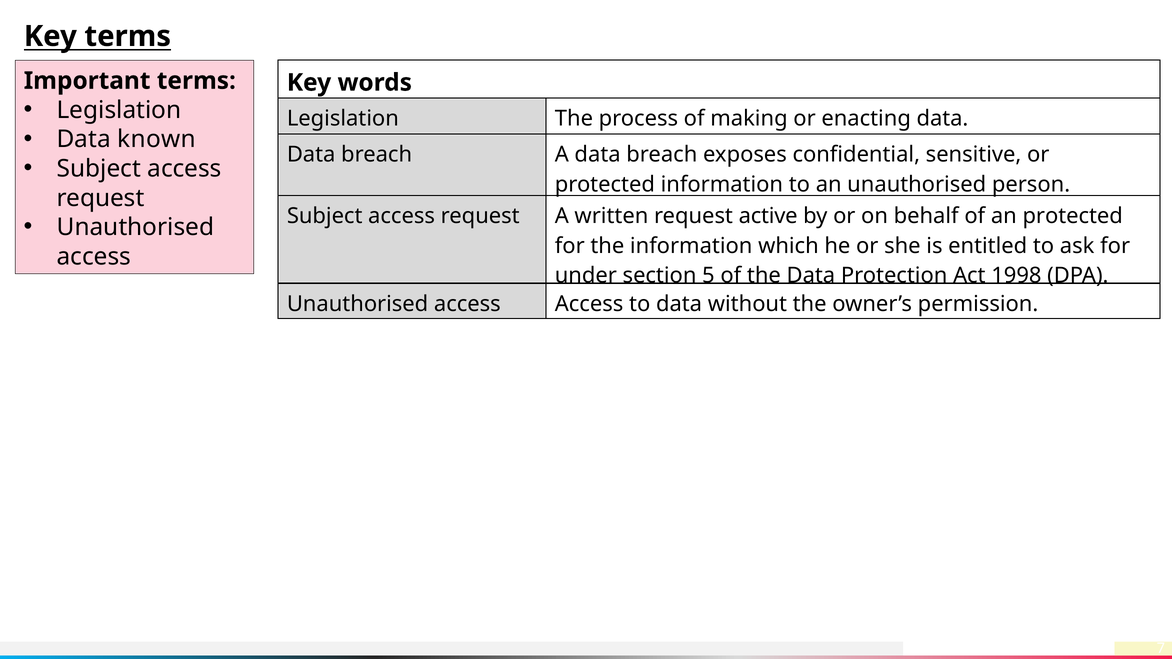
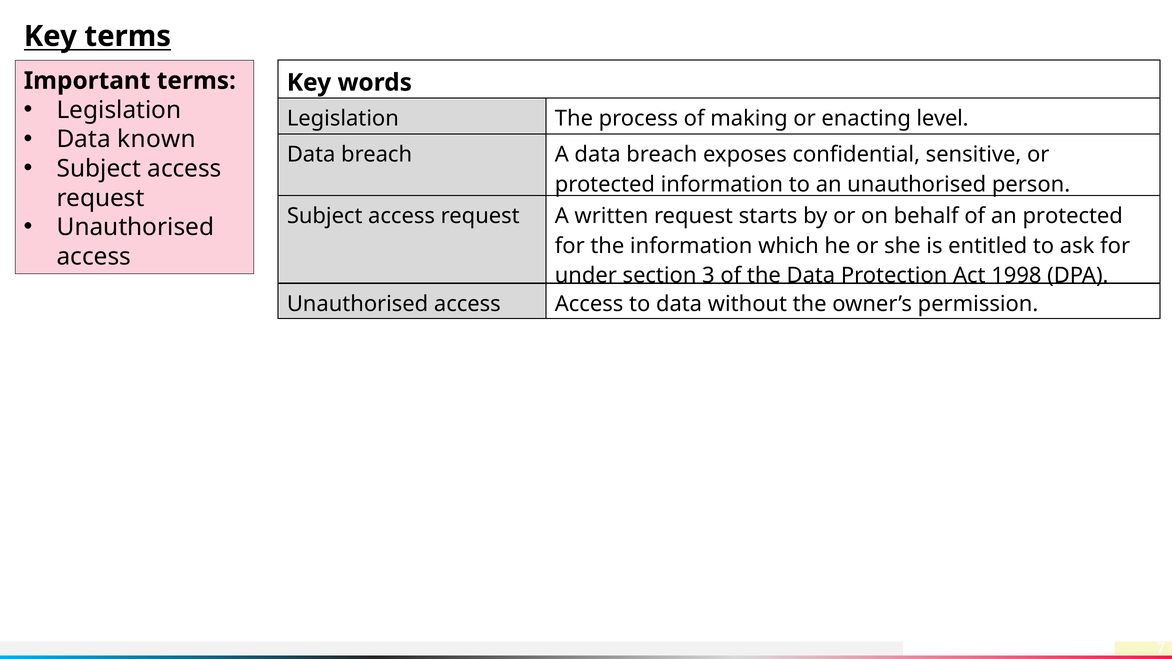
enacting data: data -> level
active: active -> starts
5: 5 -> 3
